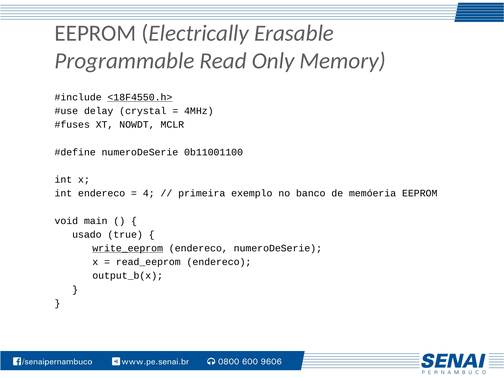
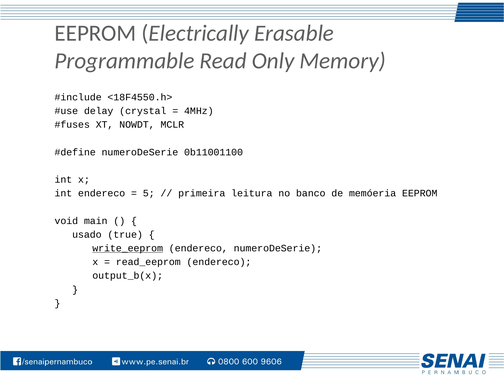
<18F4550.h> underline: present -> none
4: 4 -> 5
exemplo: exemplo -> leitura
